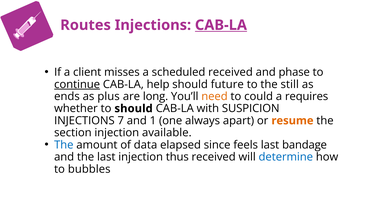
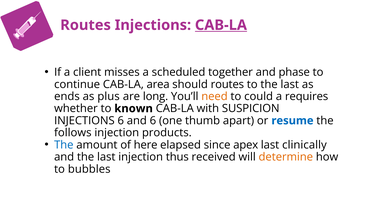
scheduled received: received -> together
continue underline: present -> none
help: help -> area
should future: future -> routes
to the still: still -> last
to should: should -> known
INJECTIONS 7: 7 -> 6
and 1: 1 -> 6
always: always -> thumb
resume colour: orange -> blue
section: section -> follows
available: available -> products
data: data -> here
feels: feels -> apex
bandage: bandage -> clinically
determine colour: blue -> orange
